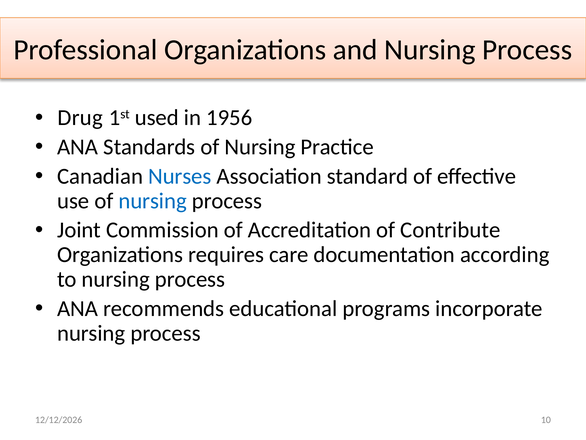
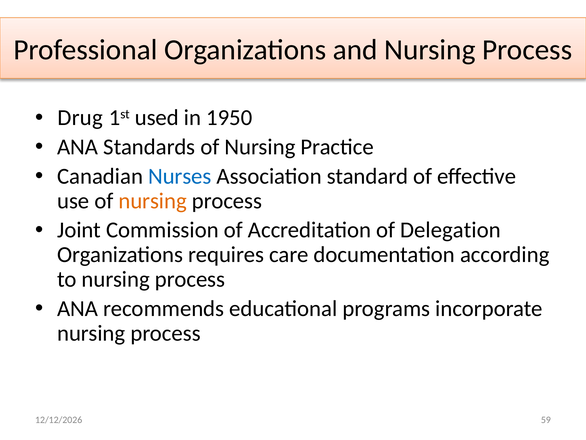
1956: 1956 -> 1950
nursing at (153, 201) colour: blue -> orange
Contribute: Contribute -> Delegation
10: 10 -> 59
